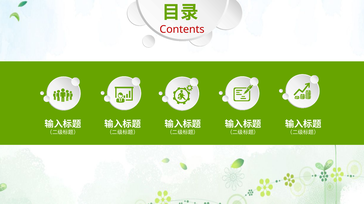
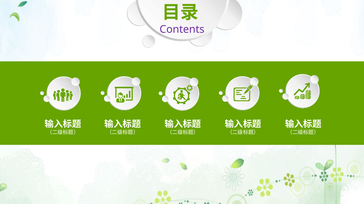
Contents colour: red -> purple
